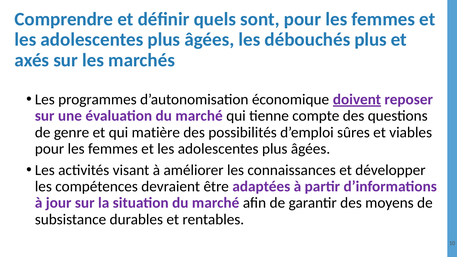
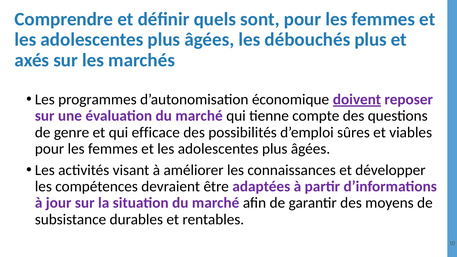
matière: matière -> efficace
